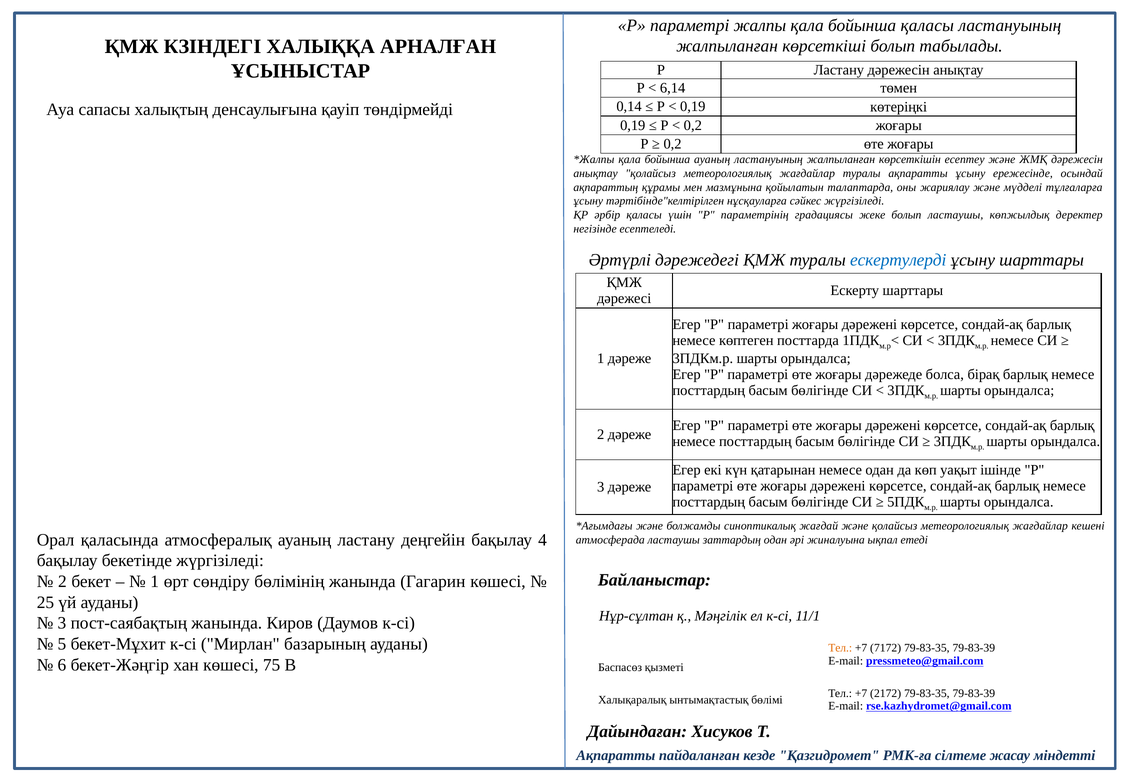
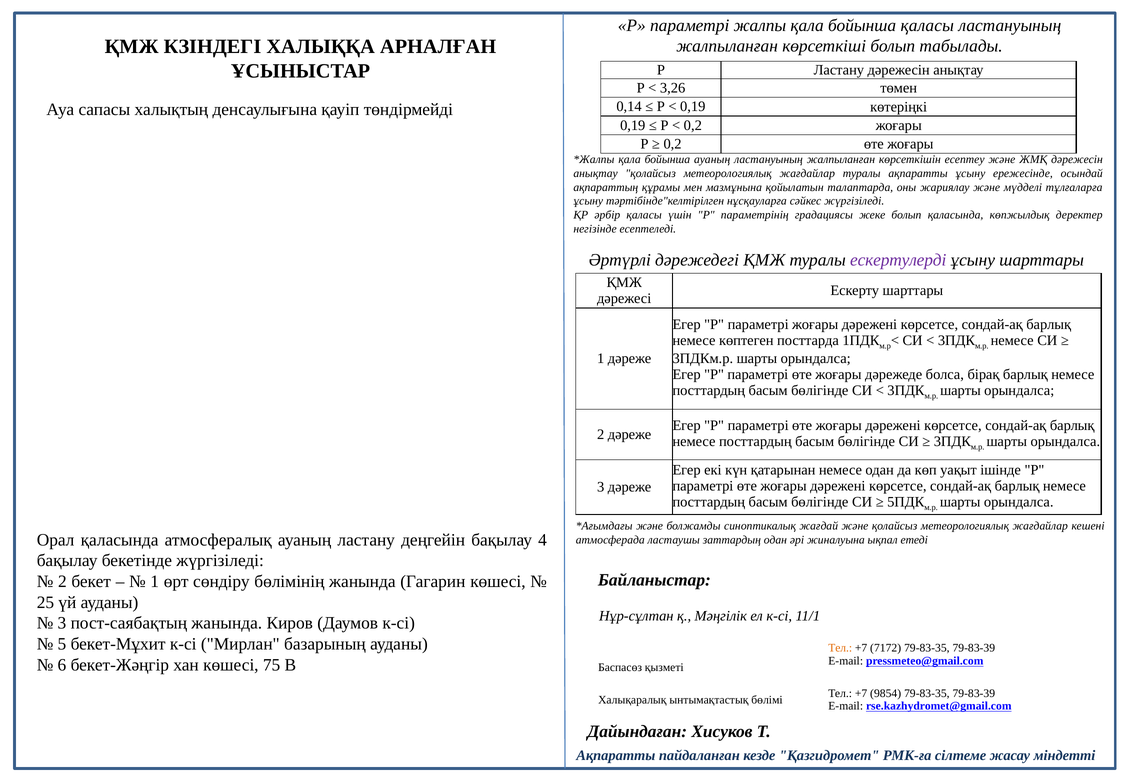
6,14: 6,14 -> 3,26
болып ластаушы: ластаушы -> қаласында
ескертулерді colour: blue -> purple
2172: 2172 -> 9854
